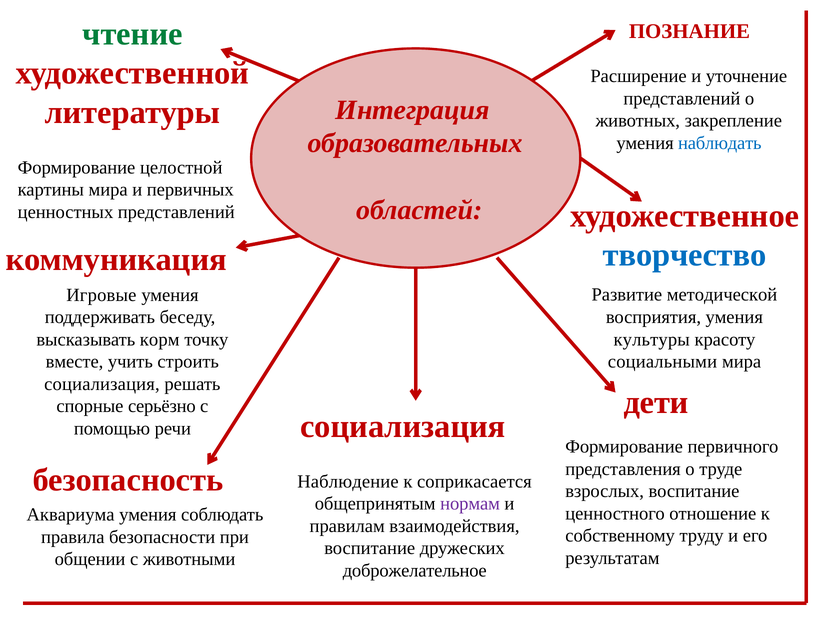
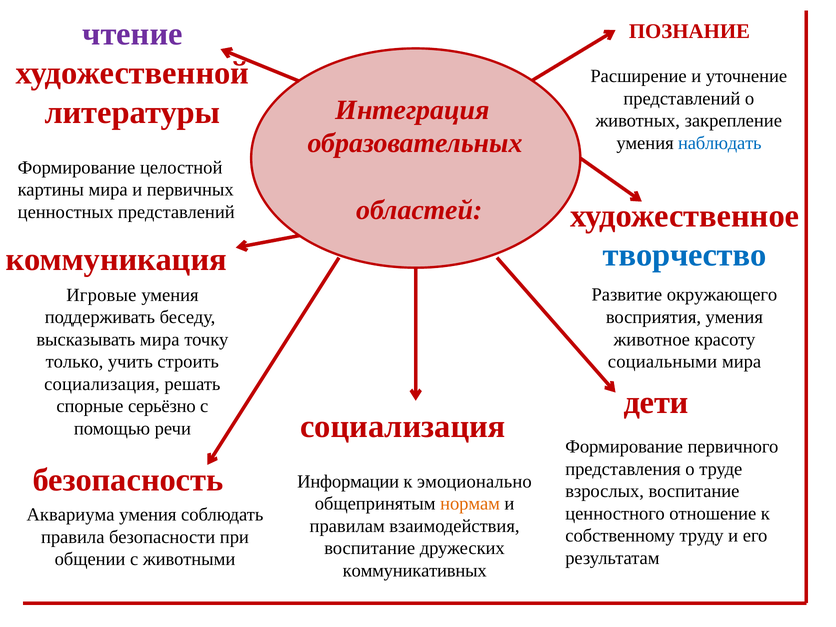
чтение colour: green -> purple
методической: методической -> окружающего
высказывать корм: корм -> мира
культуры: культуры -> животное
вместе: вместе -> только
Наблюдение: Наблюдение -> Информации
соприкасается: соприкасается -> эмоционально
нормам colour: purple -> orange
доброжелательное: доброжелательное -> коммуникативных
